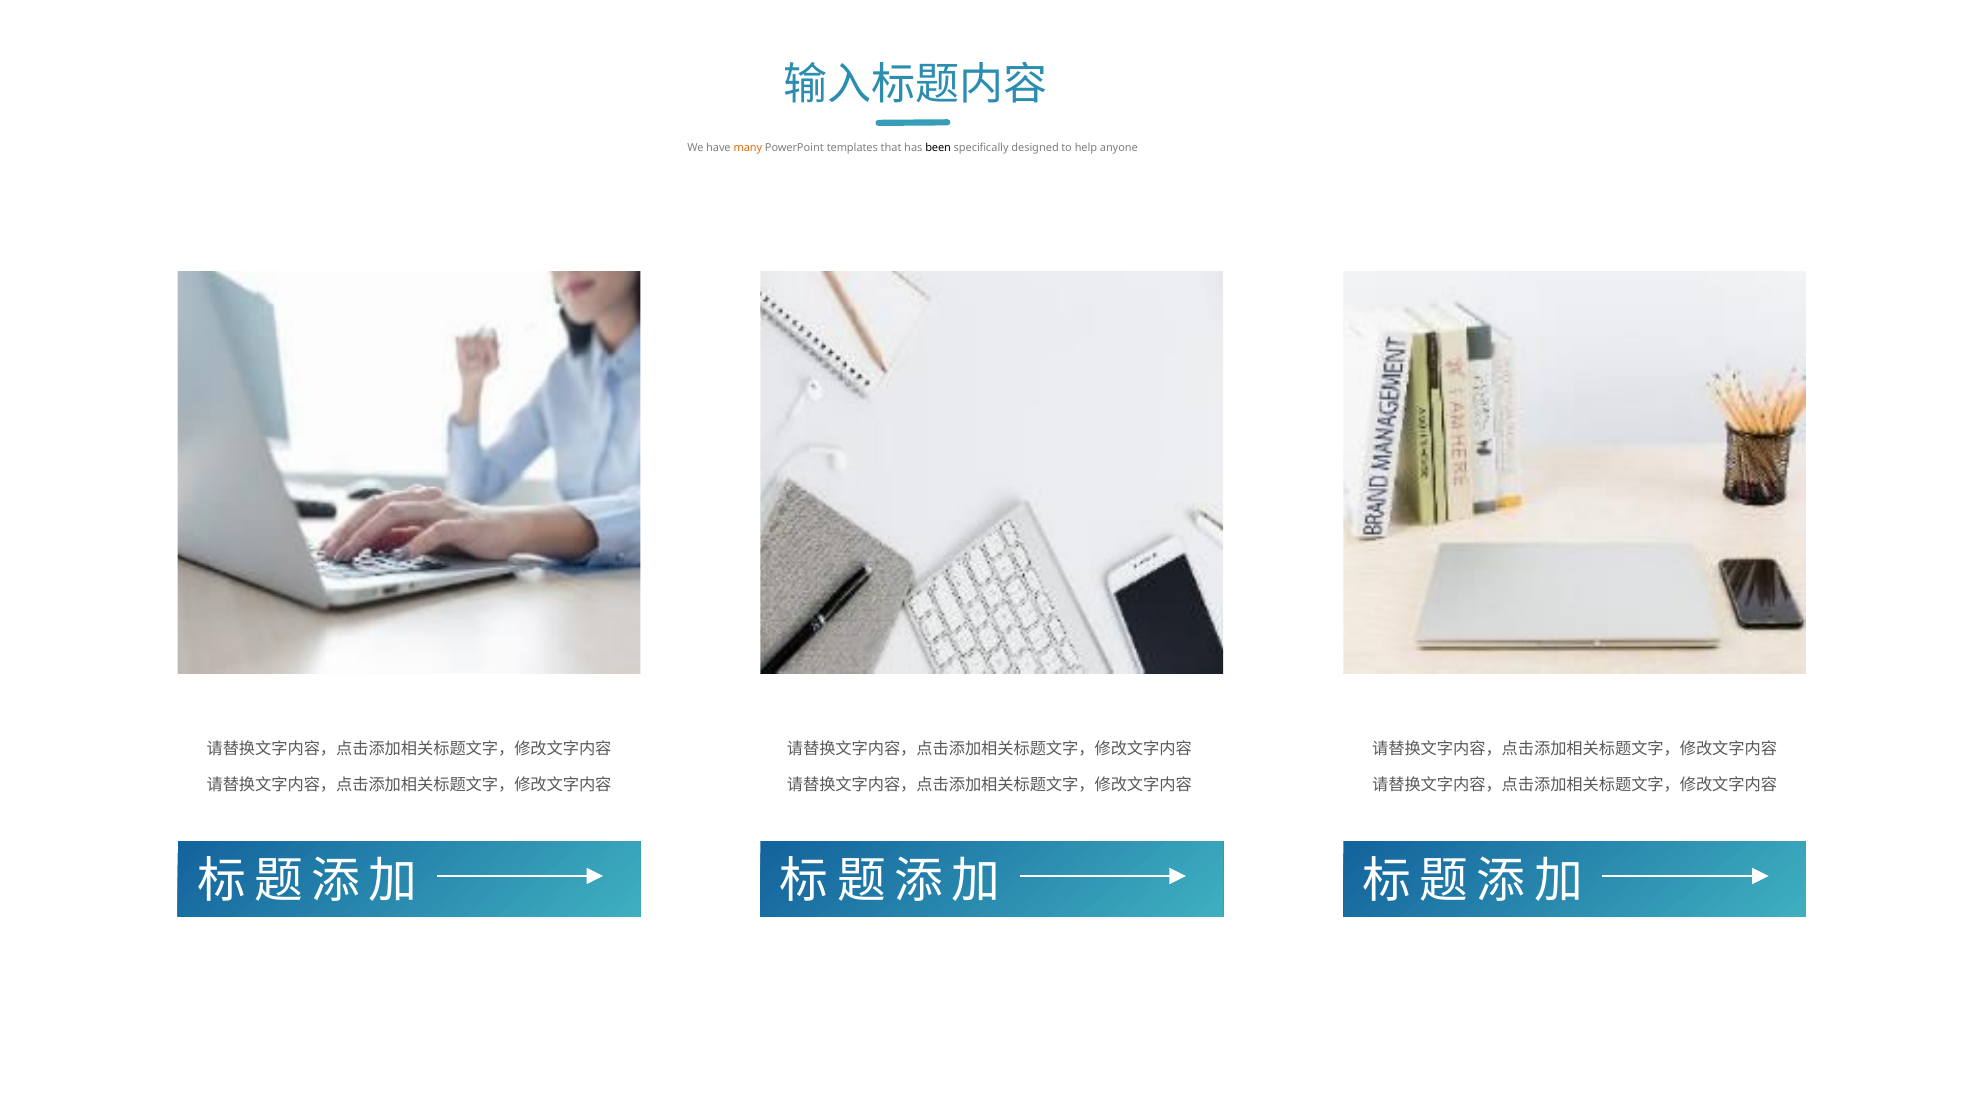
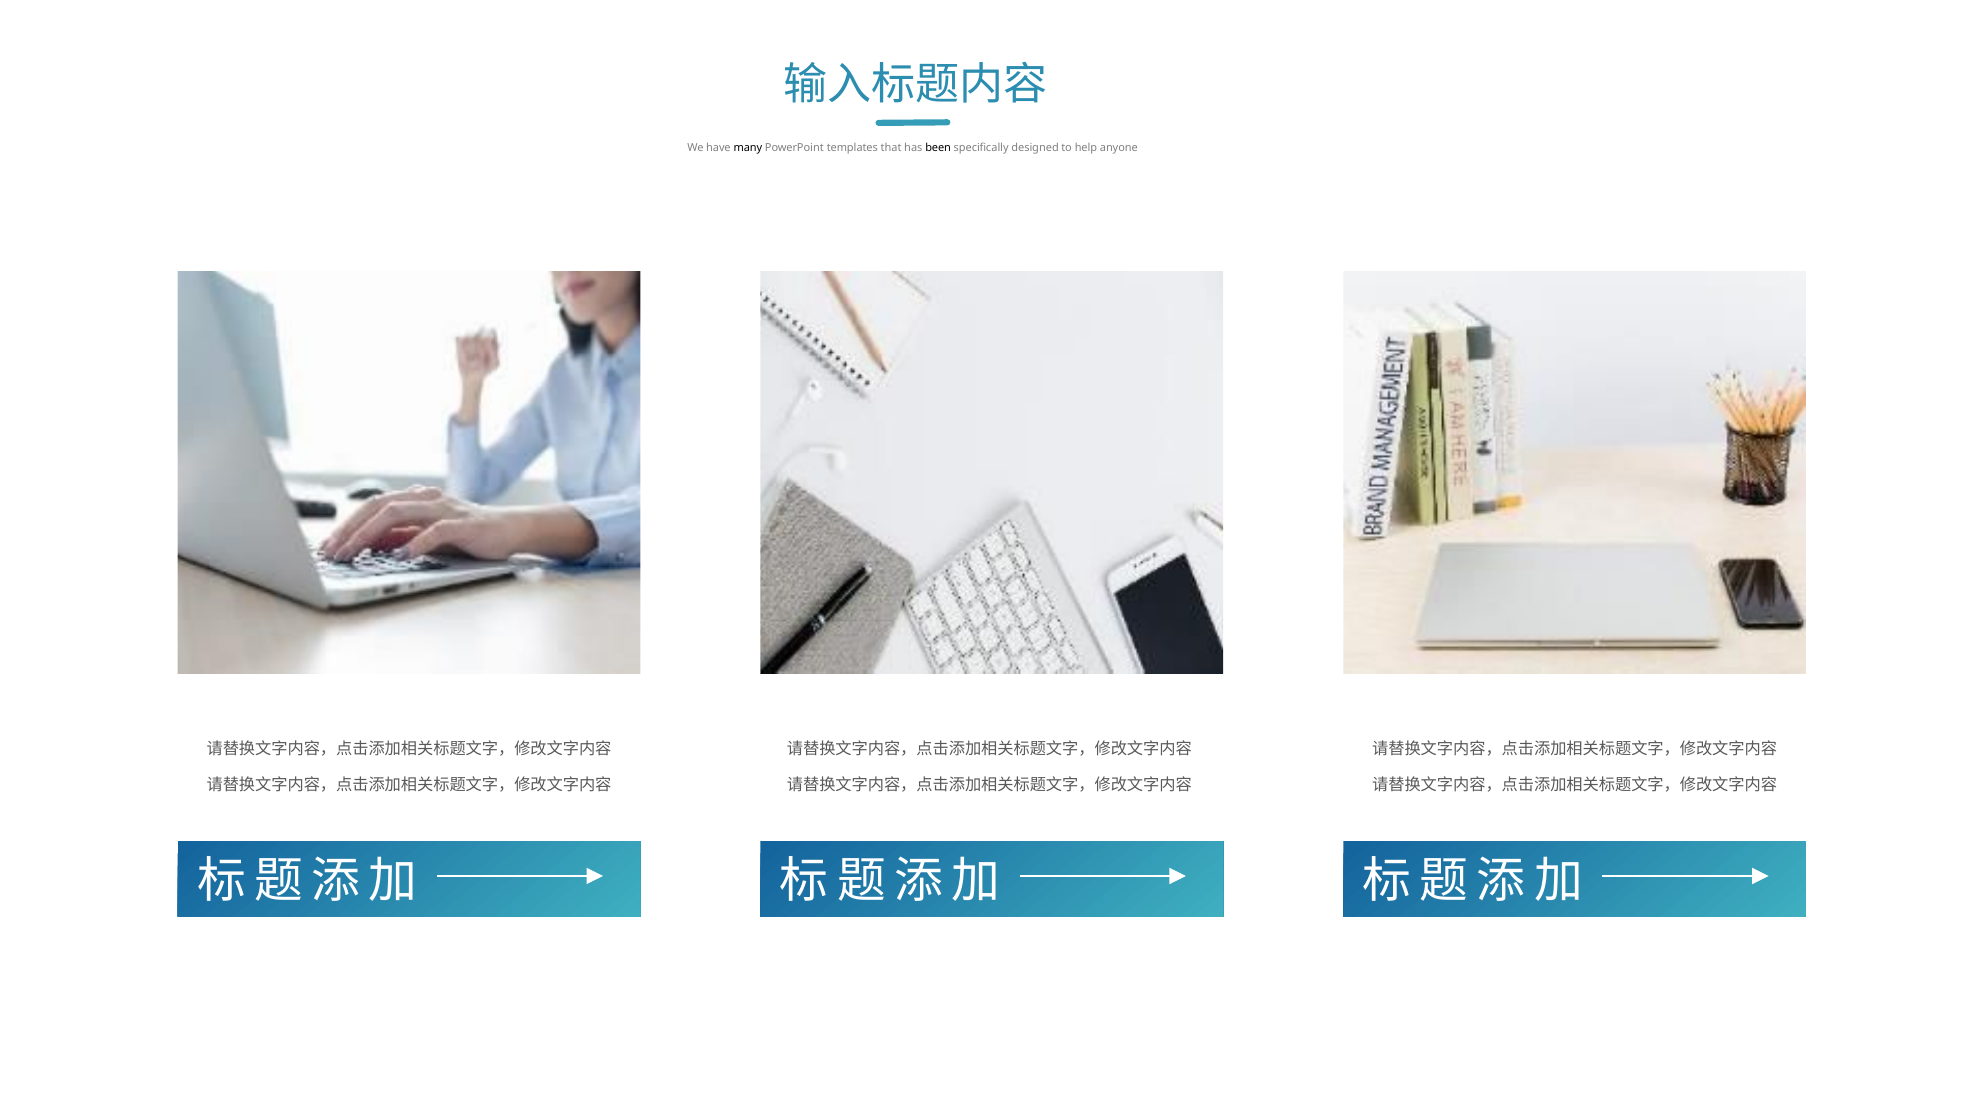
many colour: orange -> black
